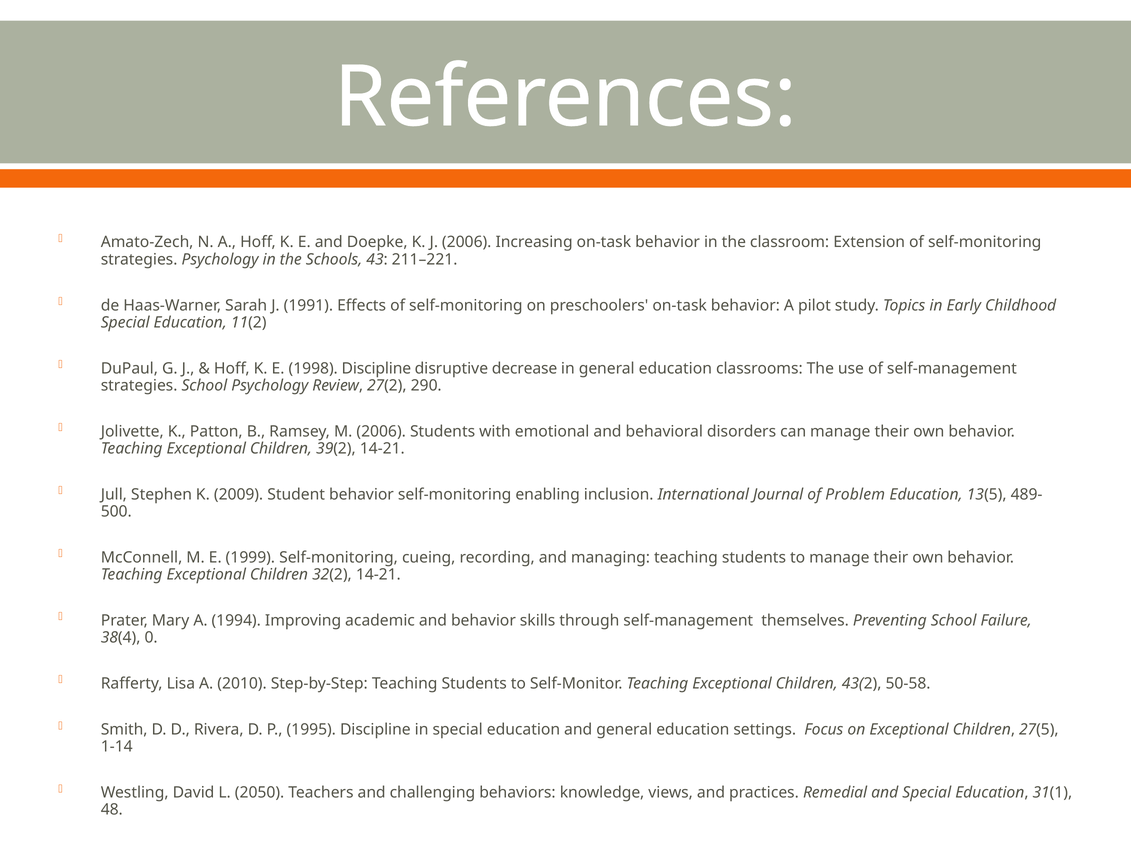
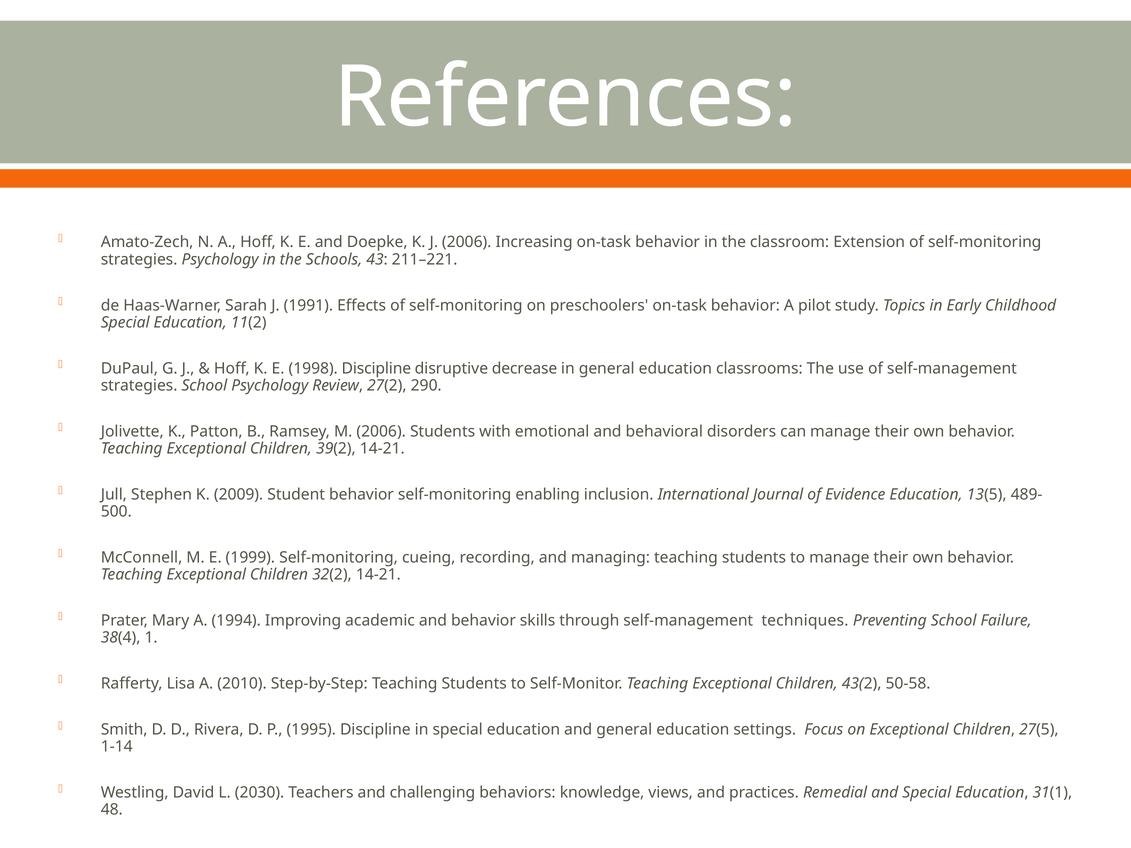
Problem: Problem -> Evidence
themselves: themselves -> techniques
0: 0 -> 1
2050: 2050 -> 2030
